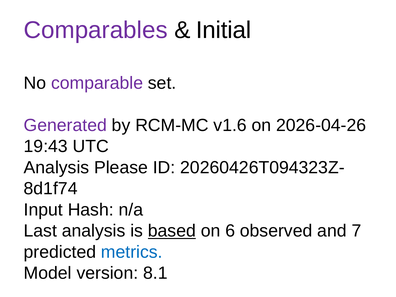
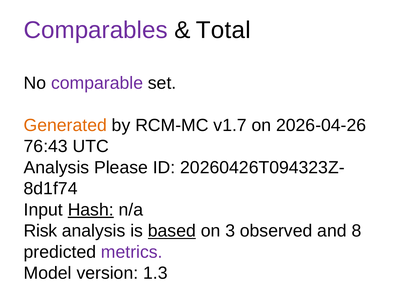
Initial: Initial -> Total
Generated colour: purple -> orange
v1.6: v1.6 -> v1.7
19:43: 19:43 -> 76:43
Hash underline: none -> present
Last: Last -> Risk
6: 6 -> 3
7: 7 -> 8
metrics colour: blue -> purple
8.1: 8.1 -> 1.3
